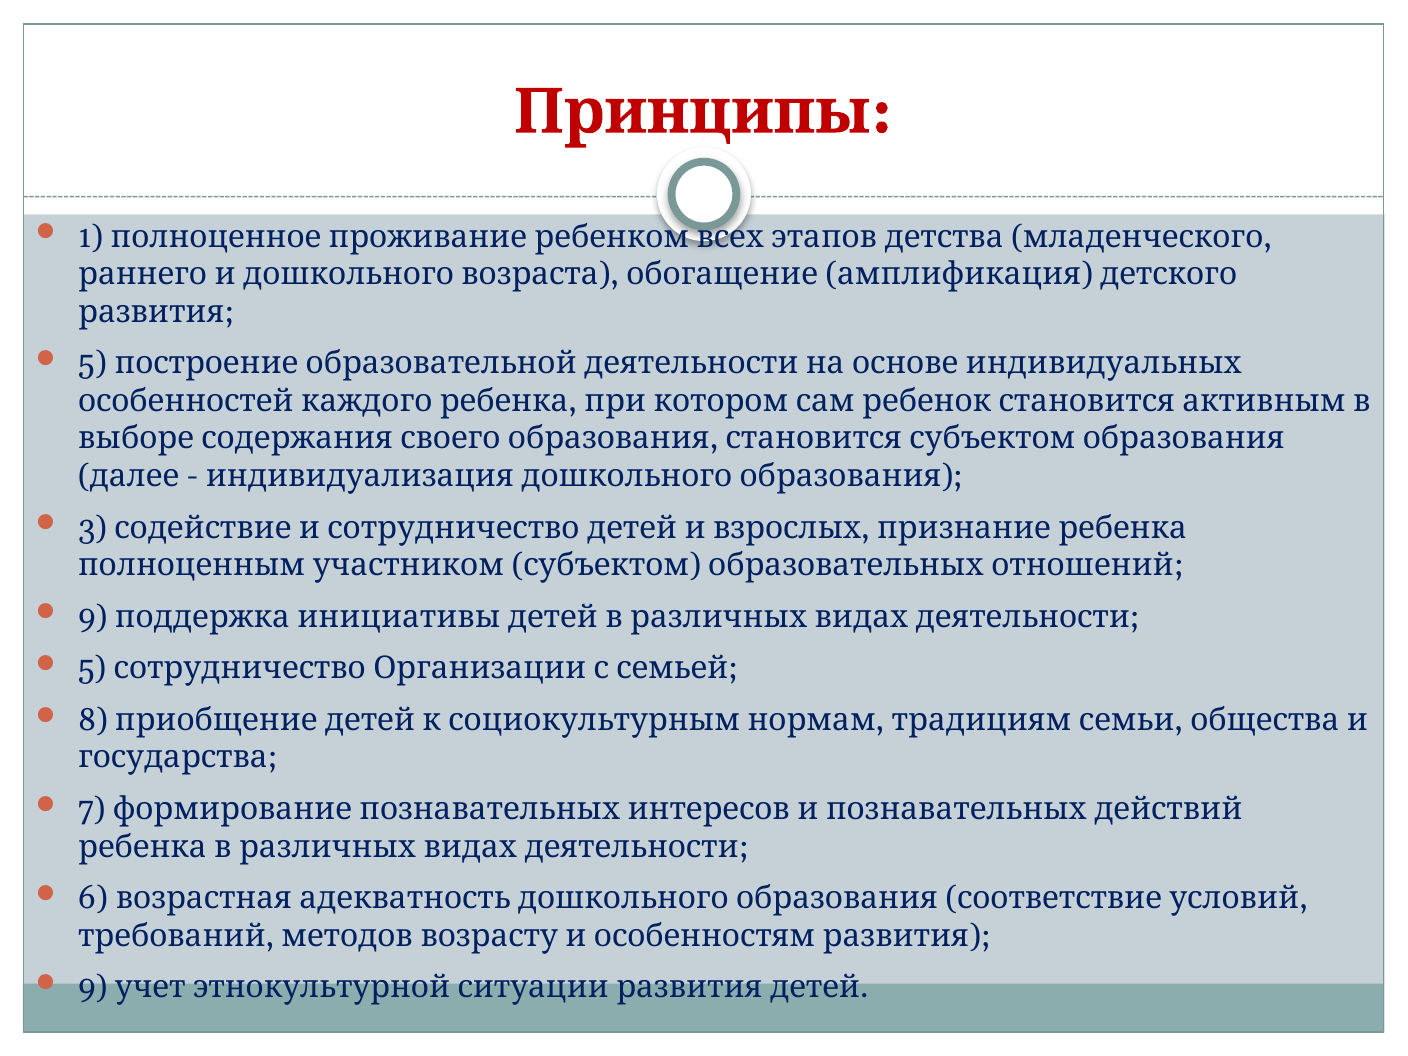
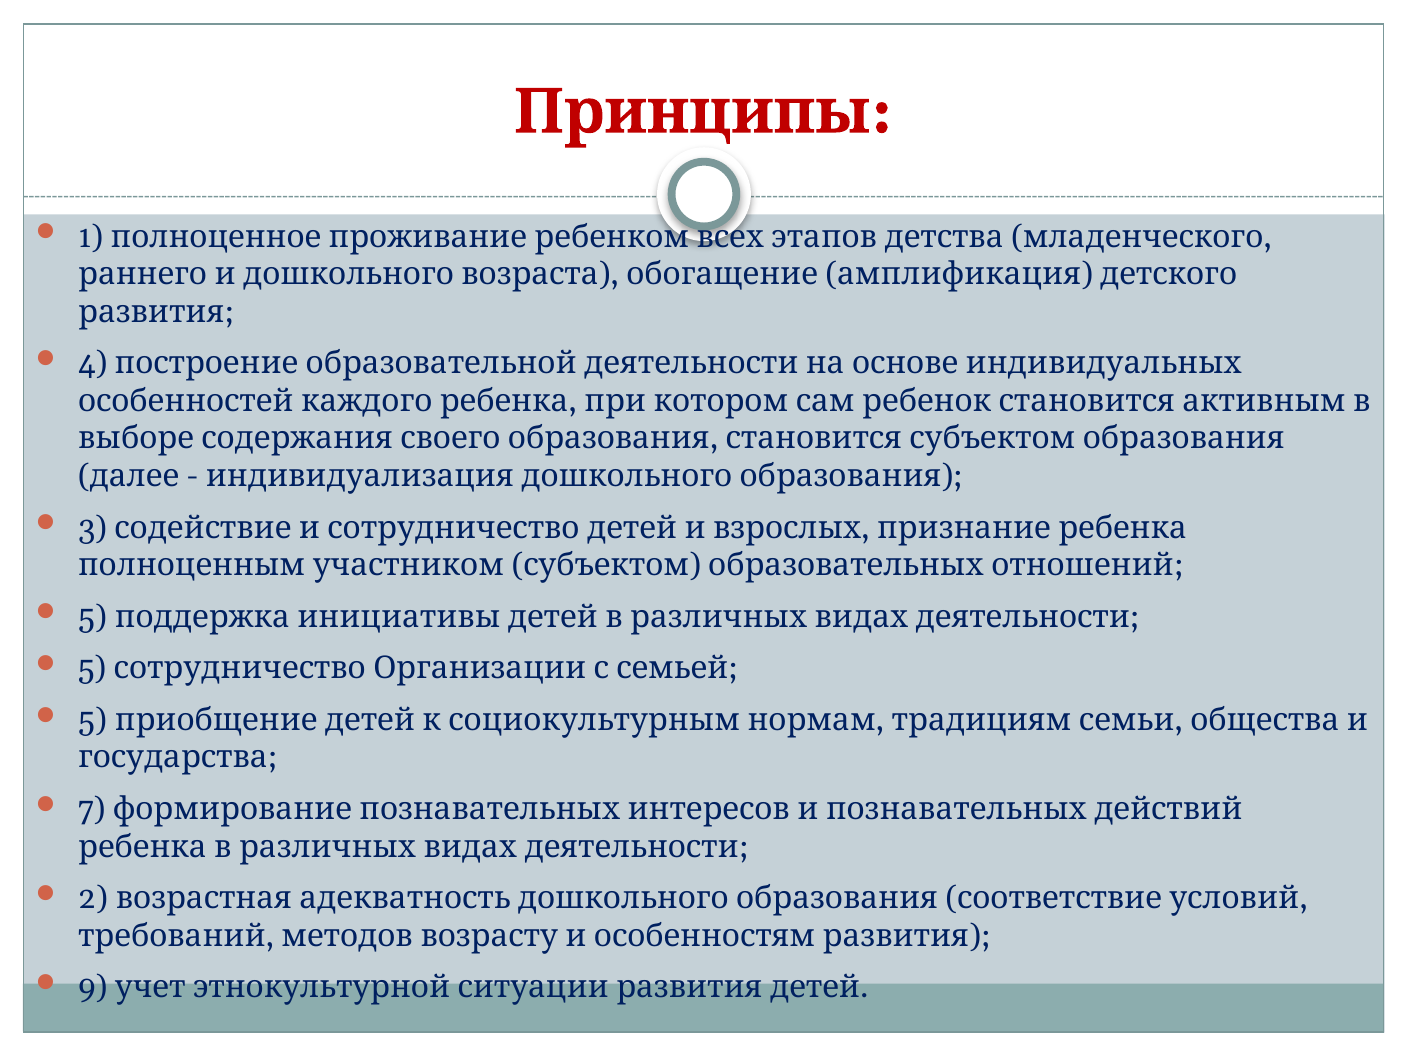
5 at (92, 364): 5 -> 4
9 at (93, 617): 9 -> 5
8 at (93, 720): 8 -> 5
6: 6 -> 2
